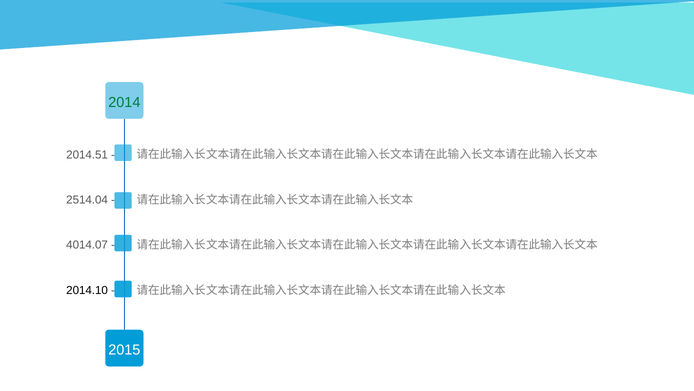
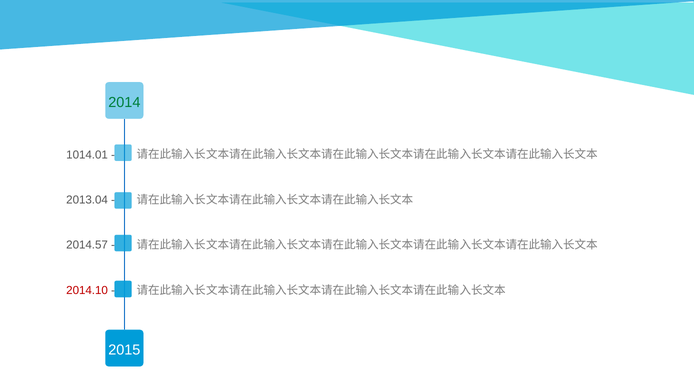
2014.51: 2014.51 -> 1014.01
2514.04: 2514.04 -> 2013.04
4014.07: 4014.07 -> 2014.57
2014.10 colour: black -> red
